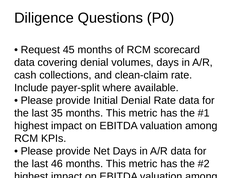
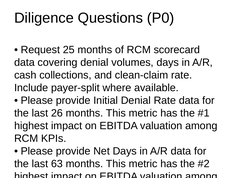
45: 45 -> 25
35: 35 -> 26
46: 46 -> 63
